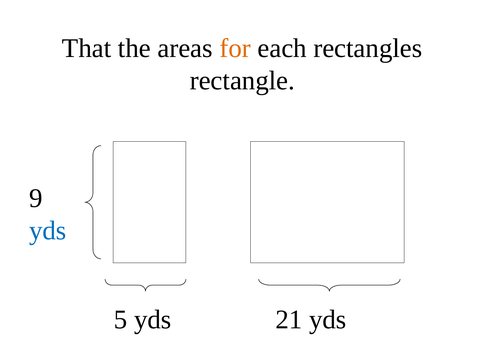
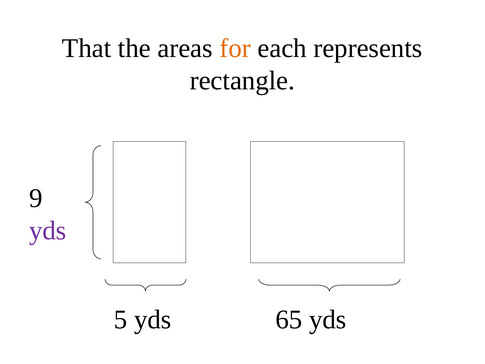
rectangles: rectangles -> represents
yds at (48, 231) colour: blue -> purple
21: 21 -> 65
